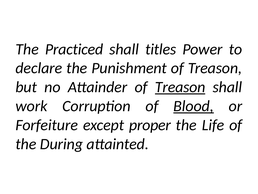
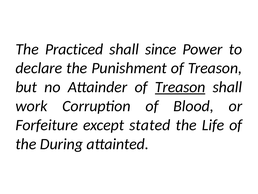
titles: titles -> since
Blood underline: present -> none
proper: proper -> stated
